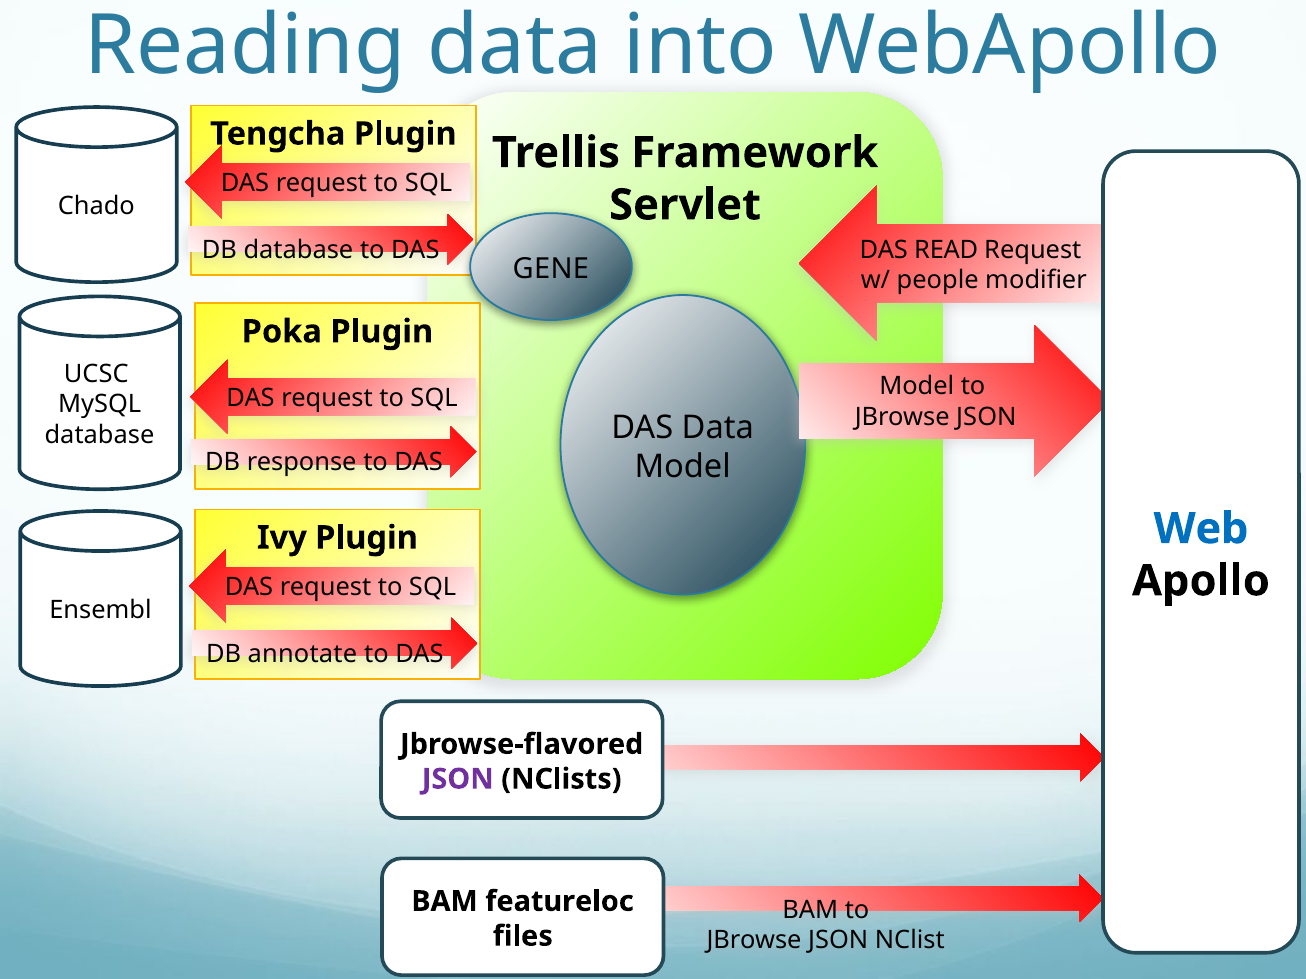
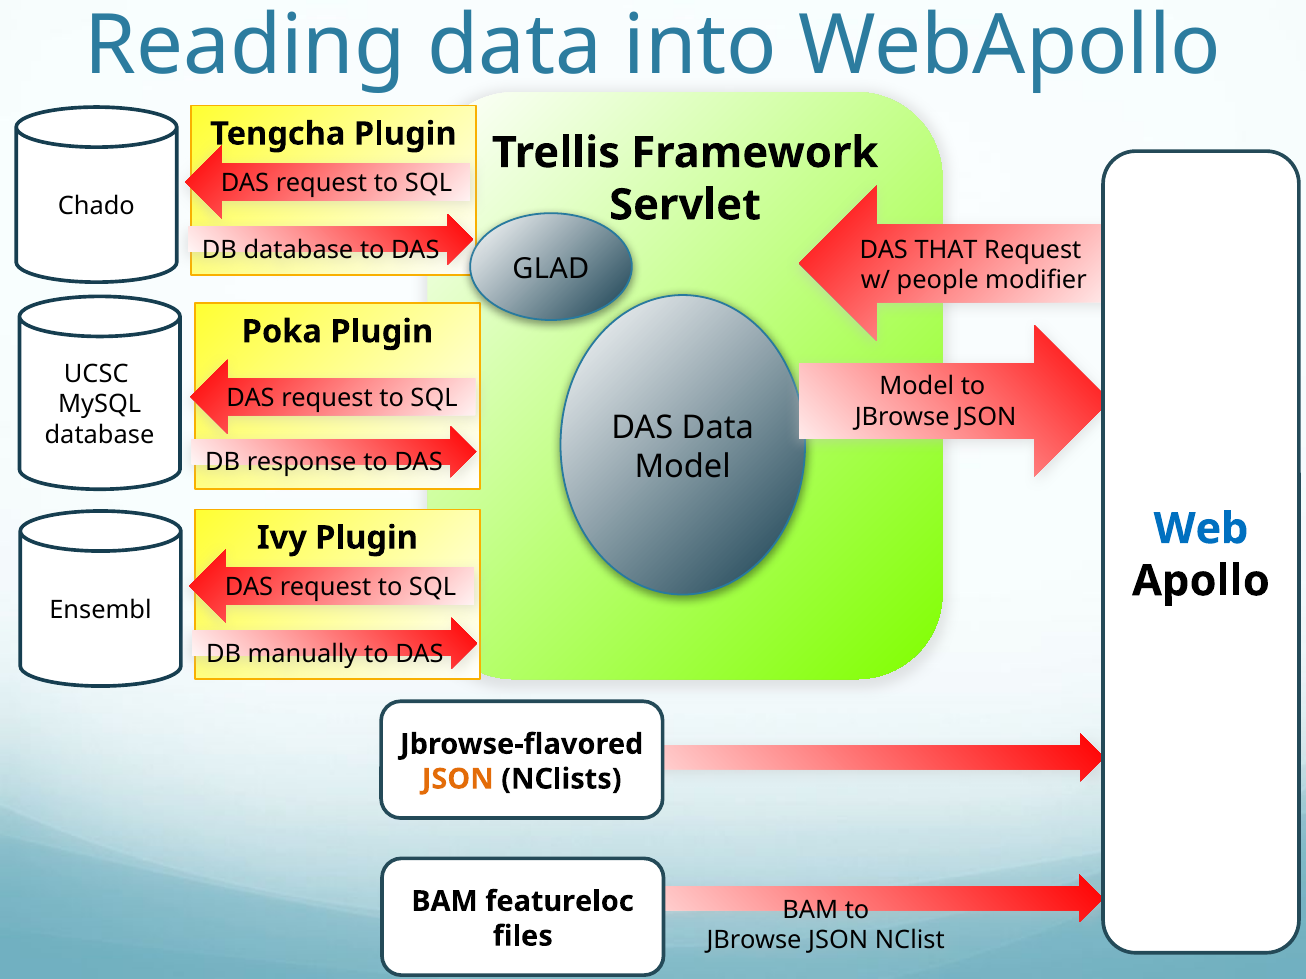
READ: READ -> THAT
GENE: GENE -> GLAD
annotate: annotate -> manually
JSON at (458, 779) colour: purple -> orange
